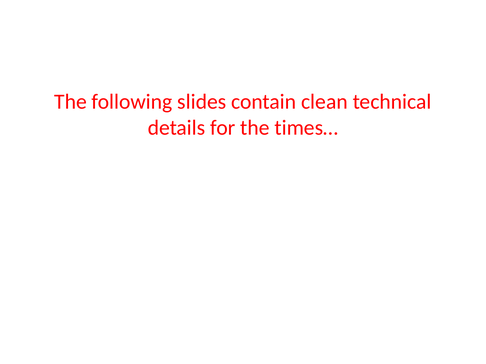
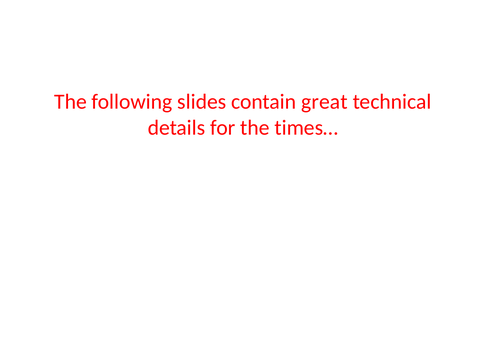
clean: clean -> great
